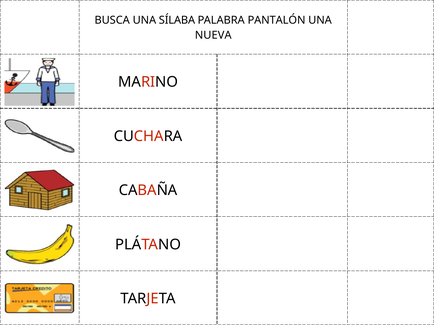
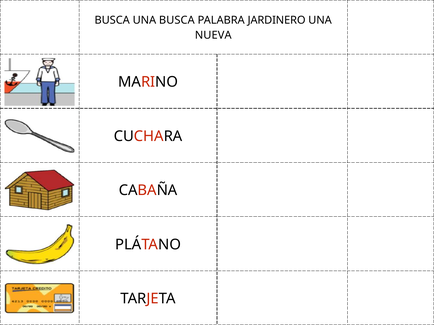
UNA SÍLABA: SÍLABA -> BUSCA
PANTALÓN: PANTALÓN -> JARDINERO
